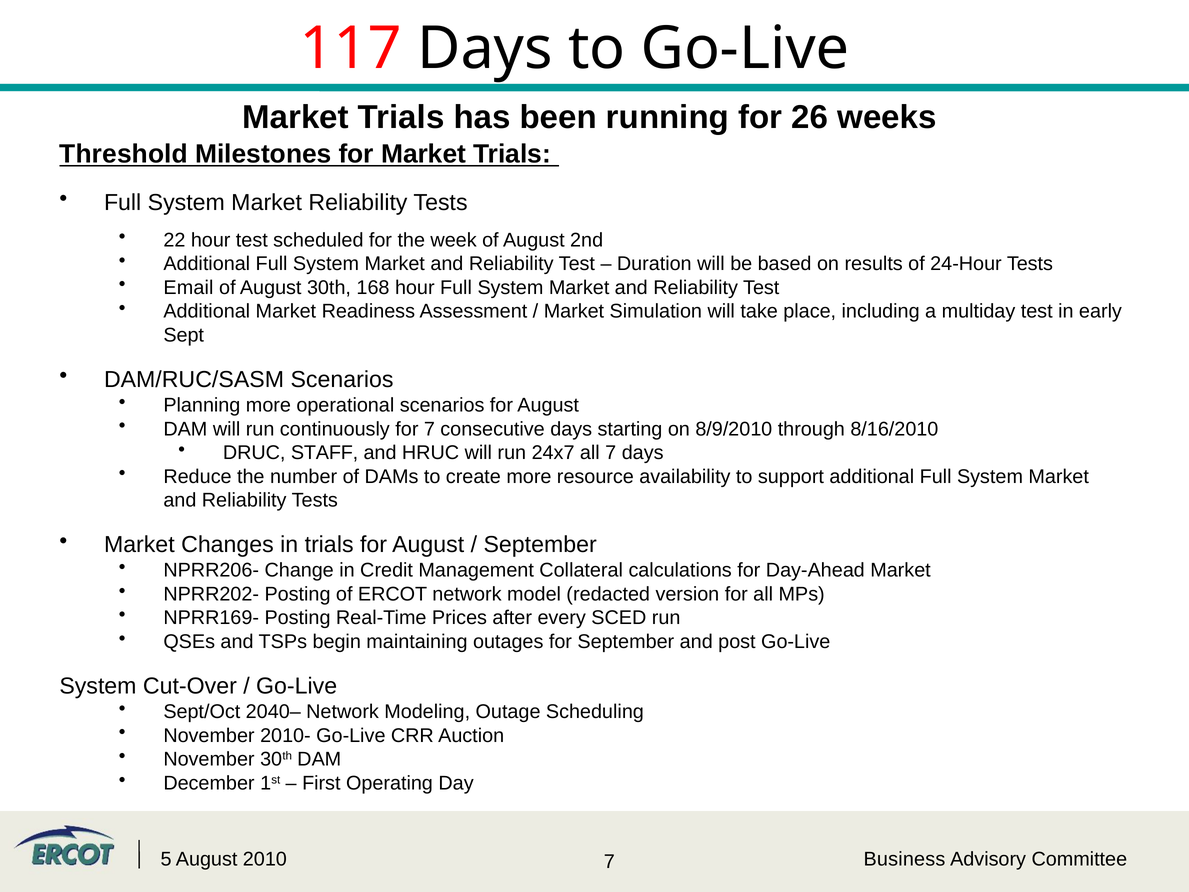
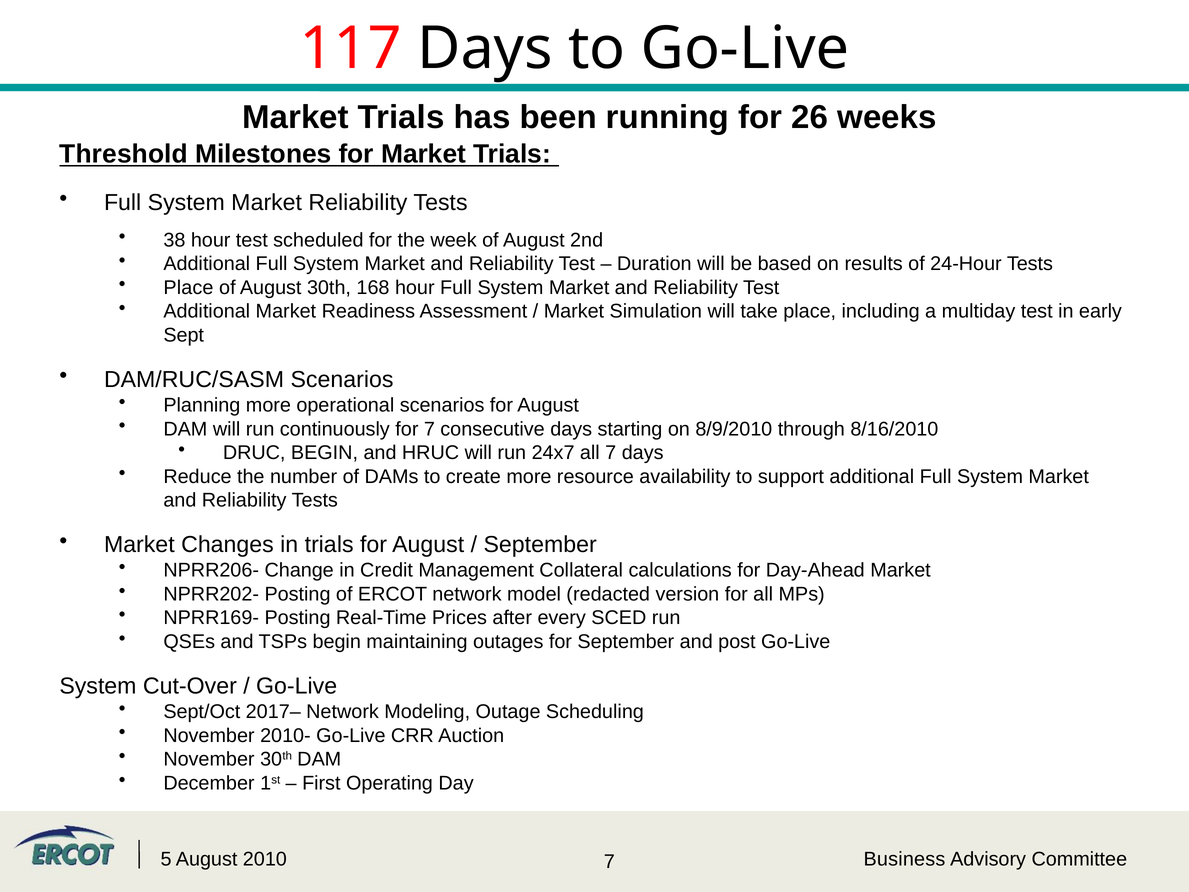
22: 22 -> 38
Email at (188, 287): Email -> Place
DRUC STAFF: STAFF -> BEGIN
2040–: 2040– -> 2017–
